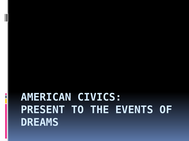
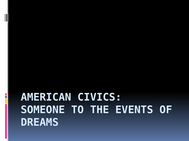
PRESENT: PRESENT -> SOMEONE
